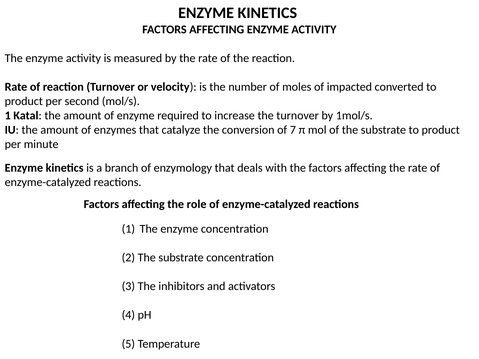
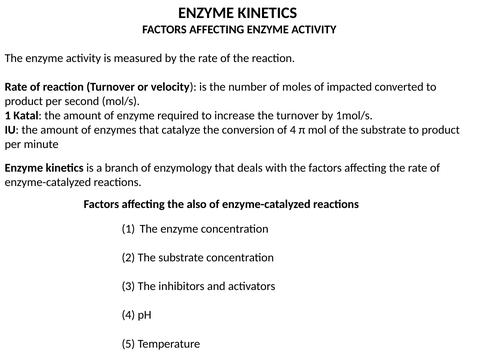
of 7: 7 -> 4
role: role -> also
